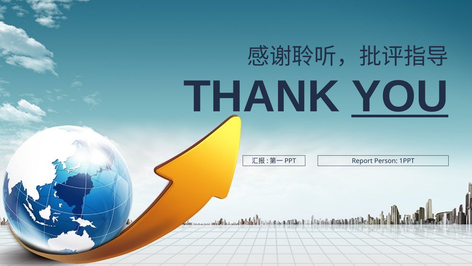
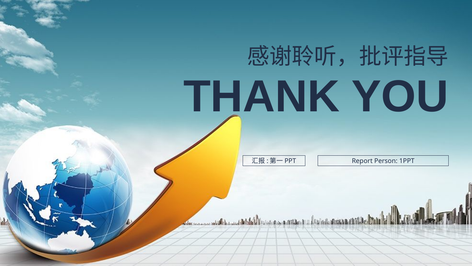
YOU underline: present -> none
